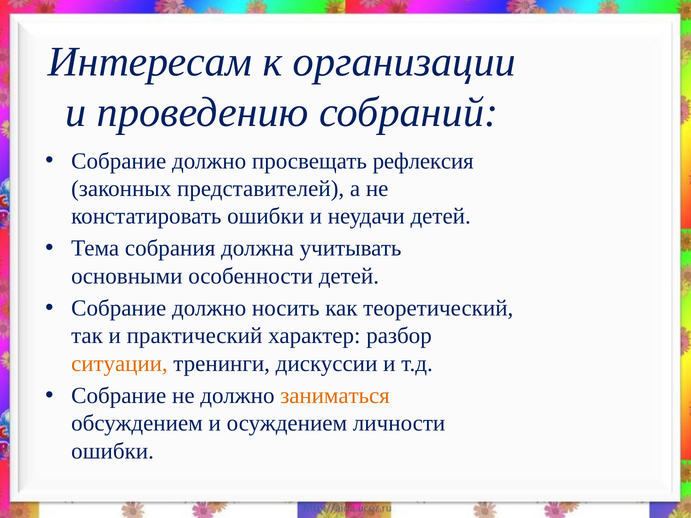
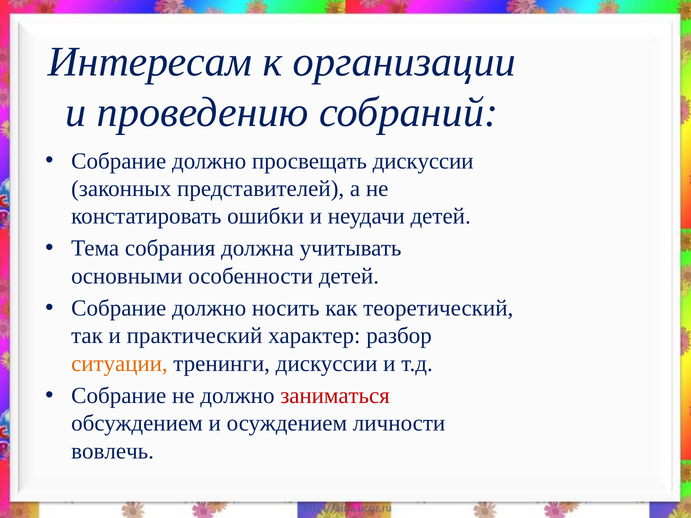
просвещать рефлексия: рефлексия -> дискуссии
заниматься colour: orange -> red
ошибки at (113, 451): ошибки -> вовлечь
